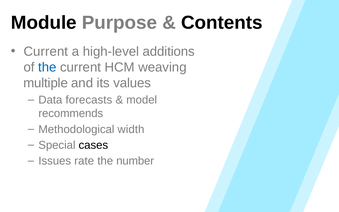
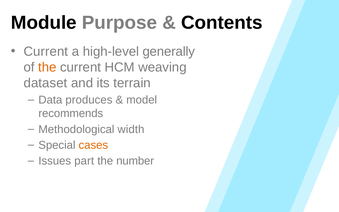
additions: additions -> generally
the at (47, 67) colour: blue -> orange
multiple: multiple -> dataset
values: values -> terrain
forecasts: forecasts -> produces
cases colour: black -> orange
rate: rate -> part
